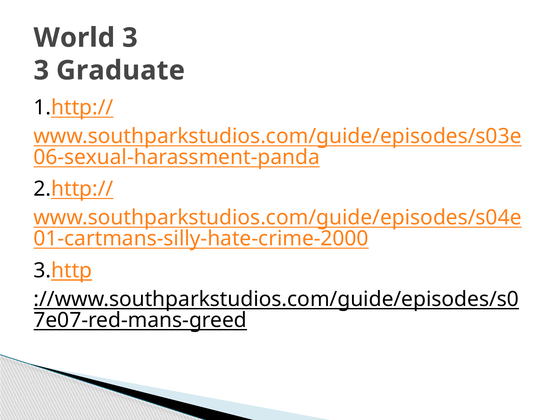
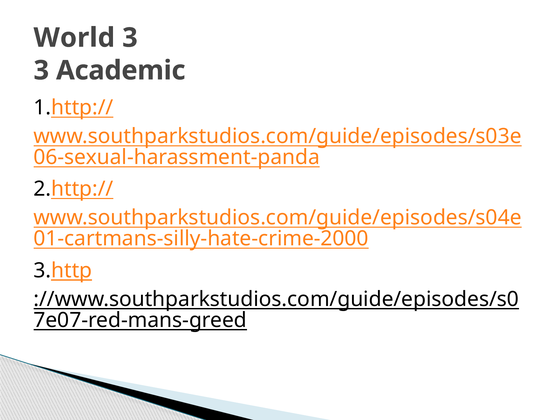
Graduate: Graduate -> Academic
